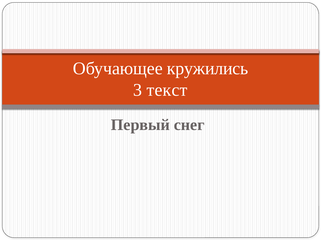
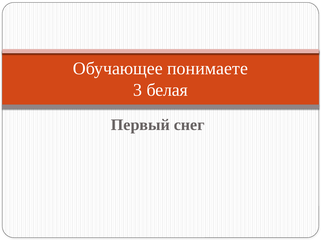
кружились: кружились -> понимаете
текст: текст -> белая
